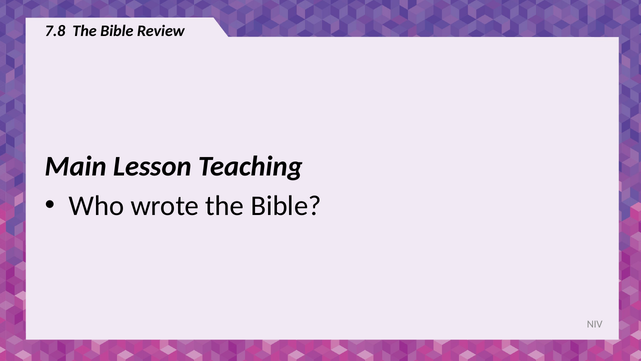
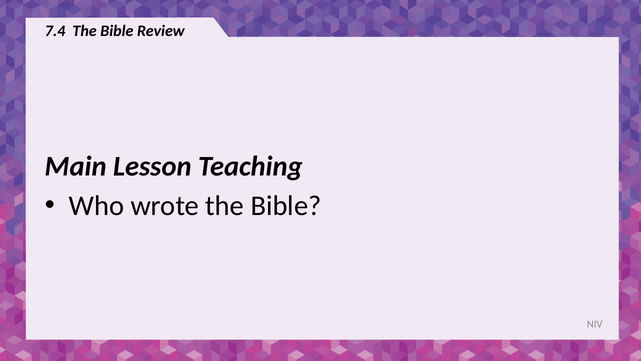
7.8: 7.8 -> 7.4
